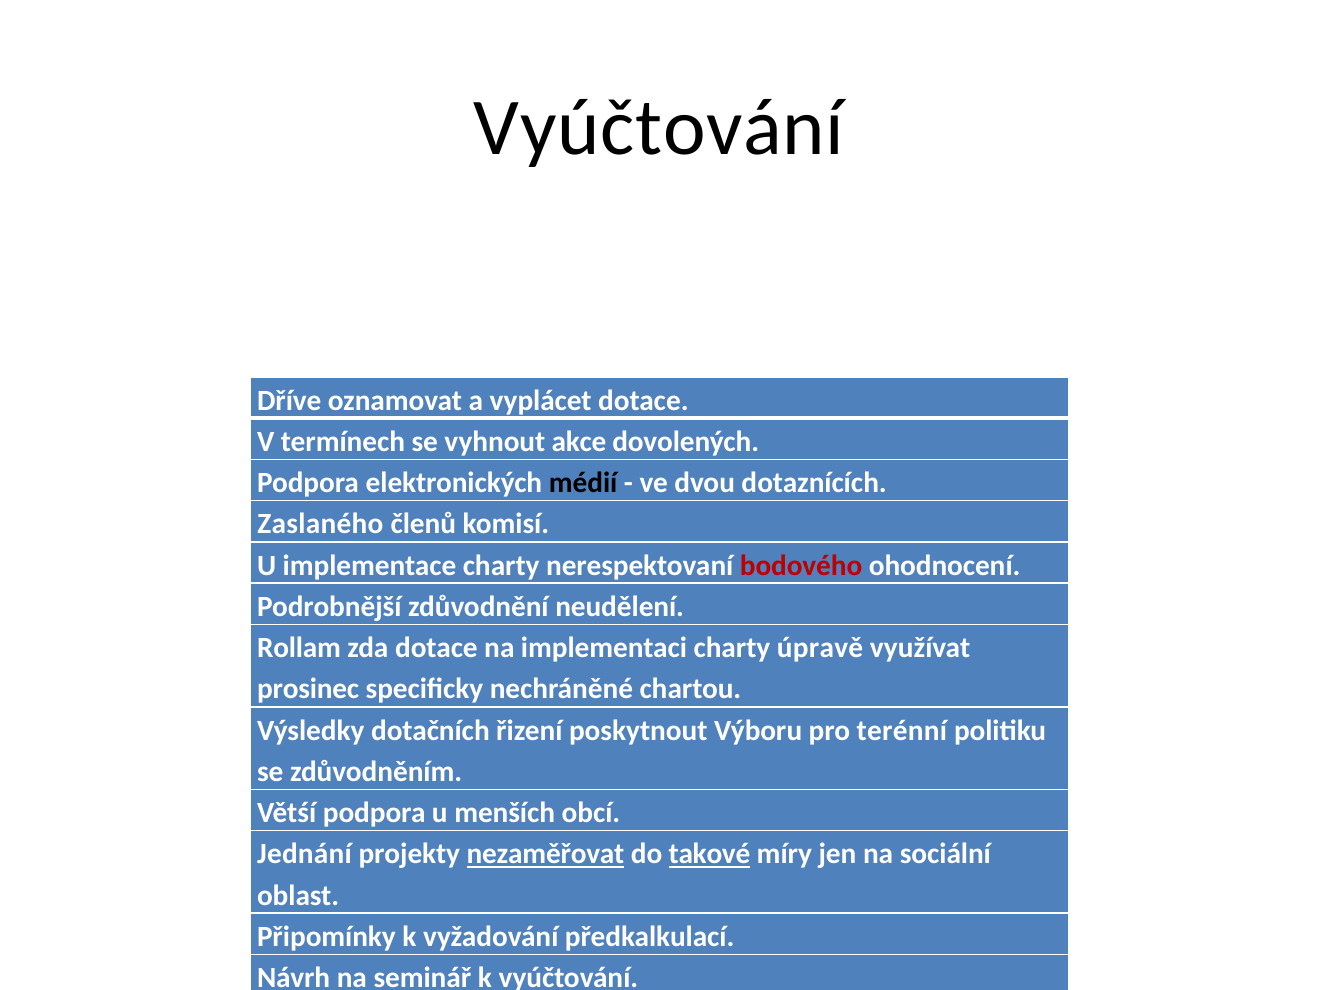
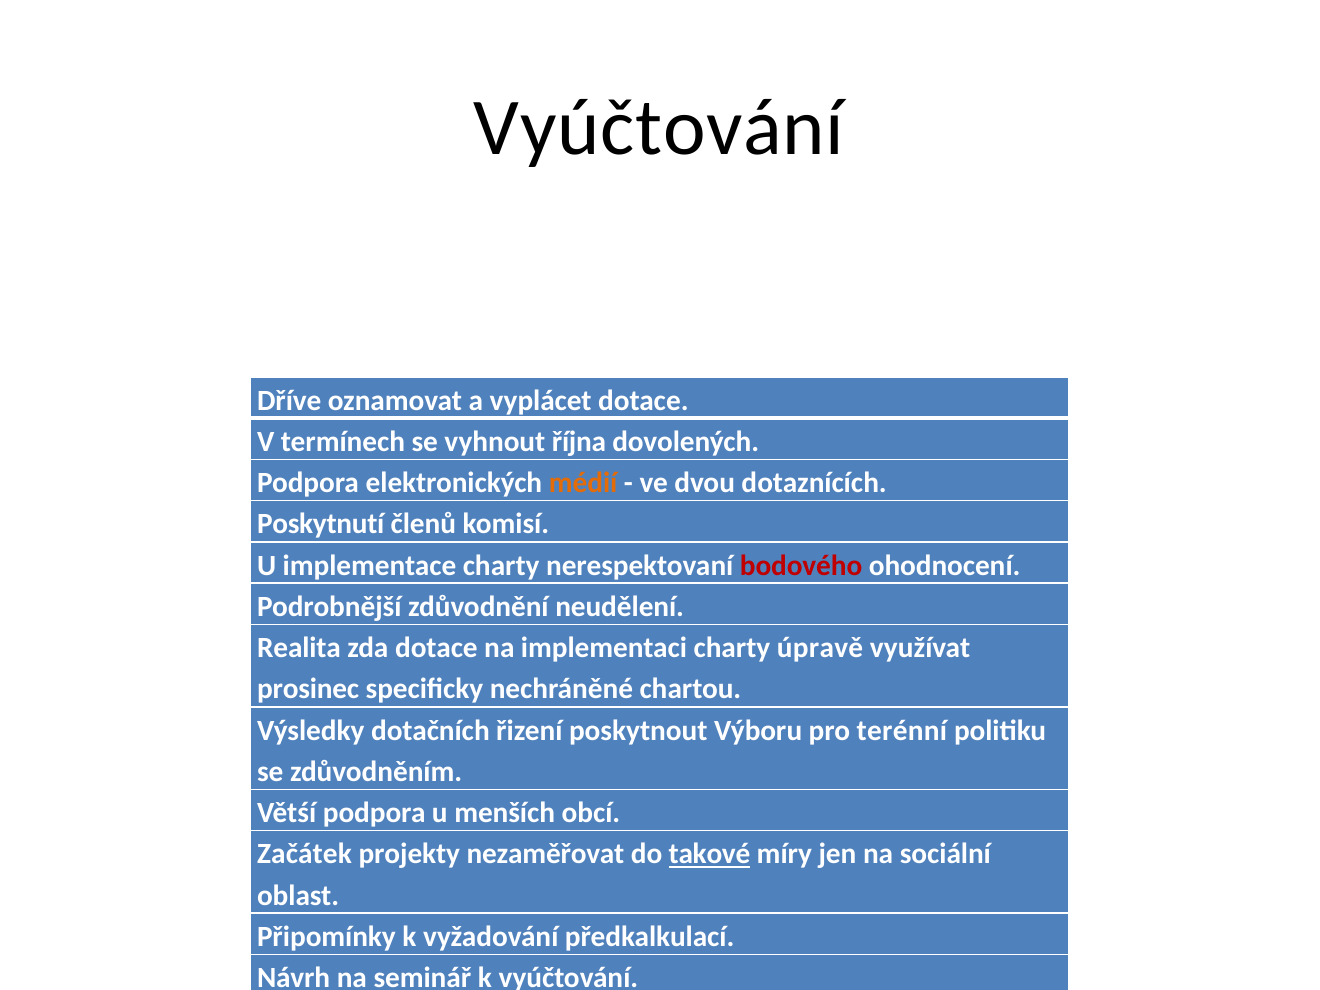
akce: akce -> října
médií colour: black -> orange
Zaslaného: Zaslaného -> Poskytnutí
Rollam: Rollam -> Realita
Jednání: Jednání -> Začátek
nezaměřovat underline: present -> none
